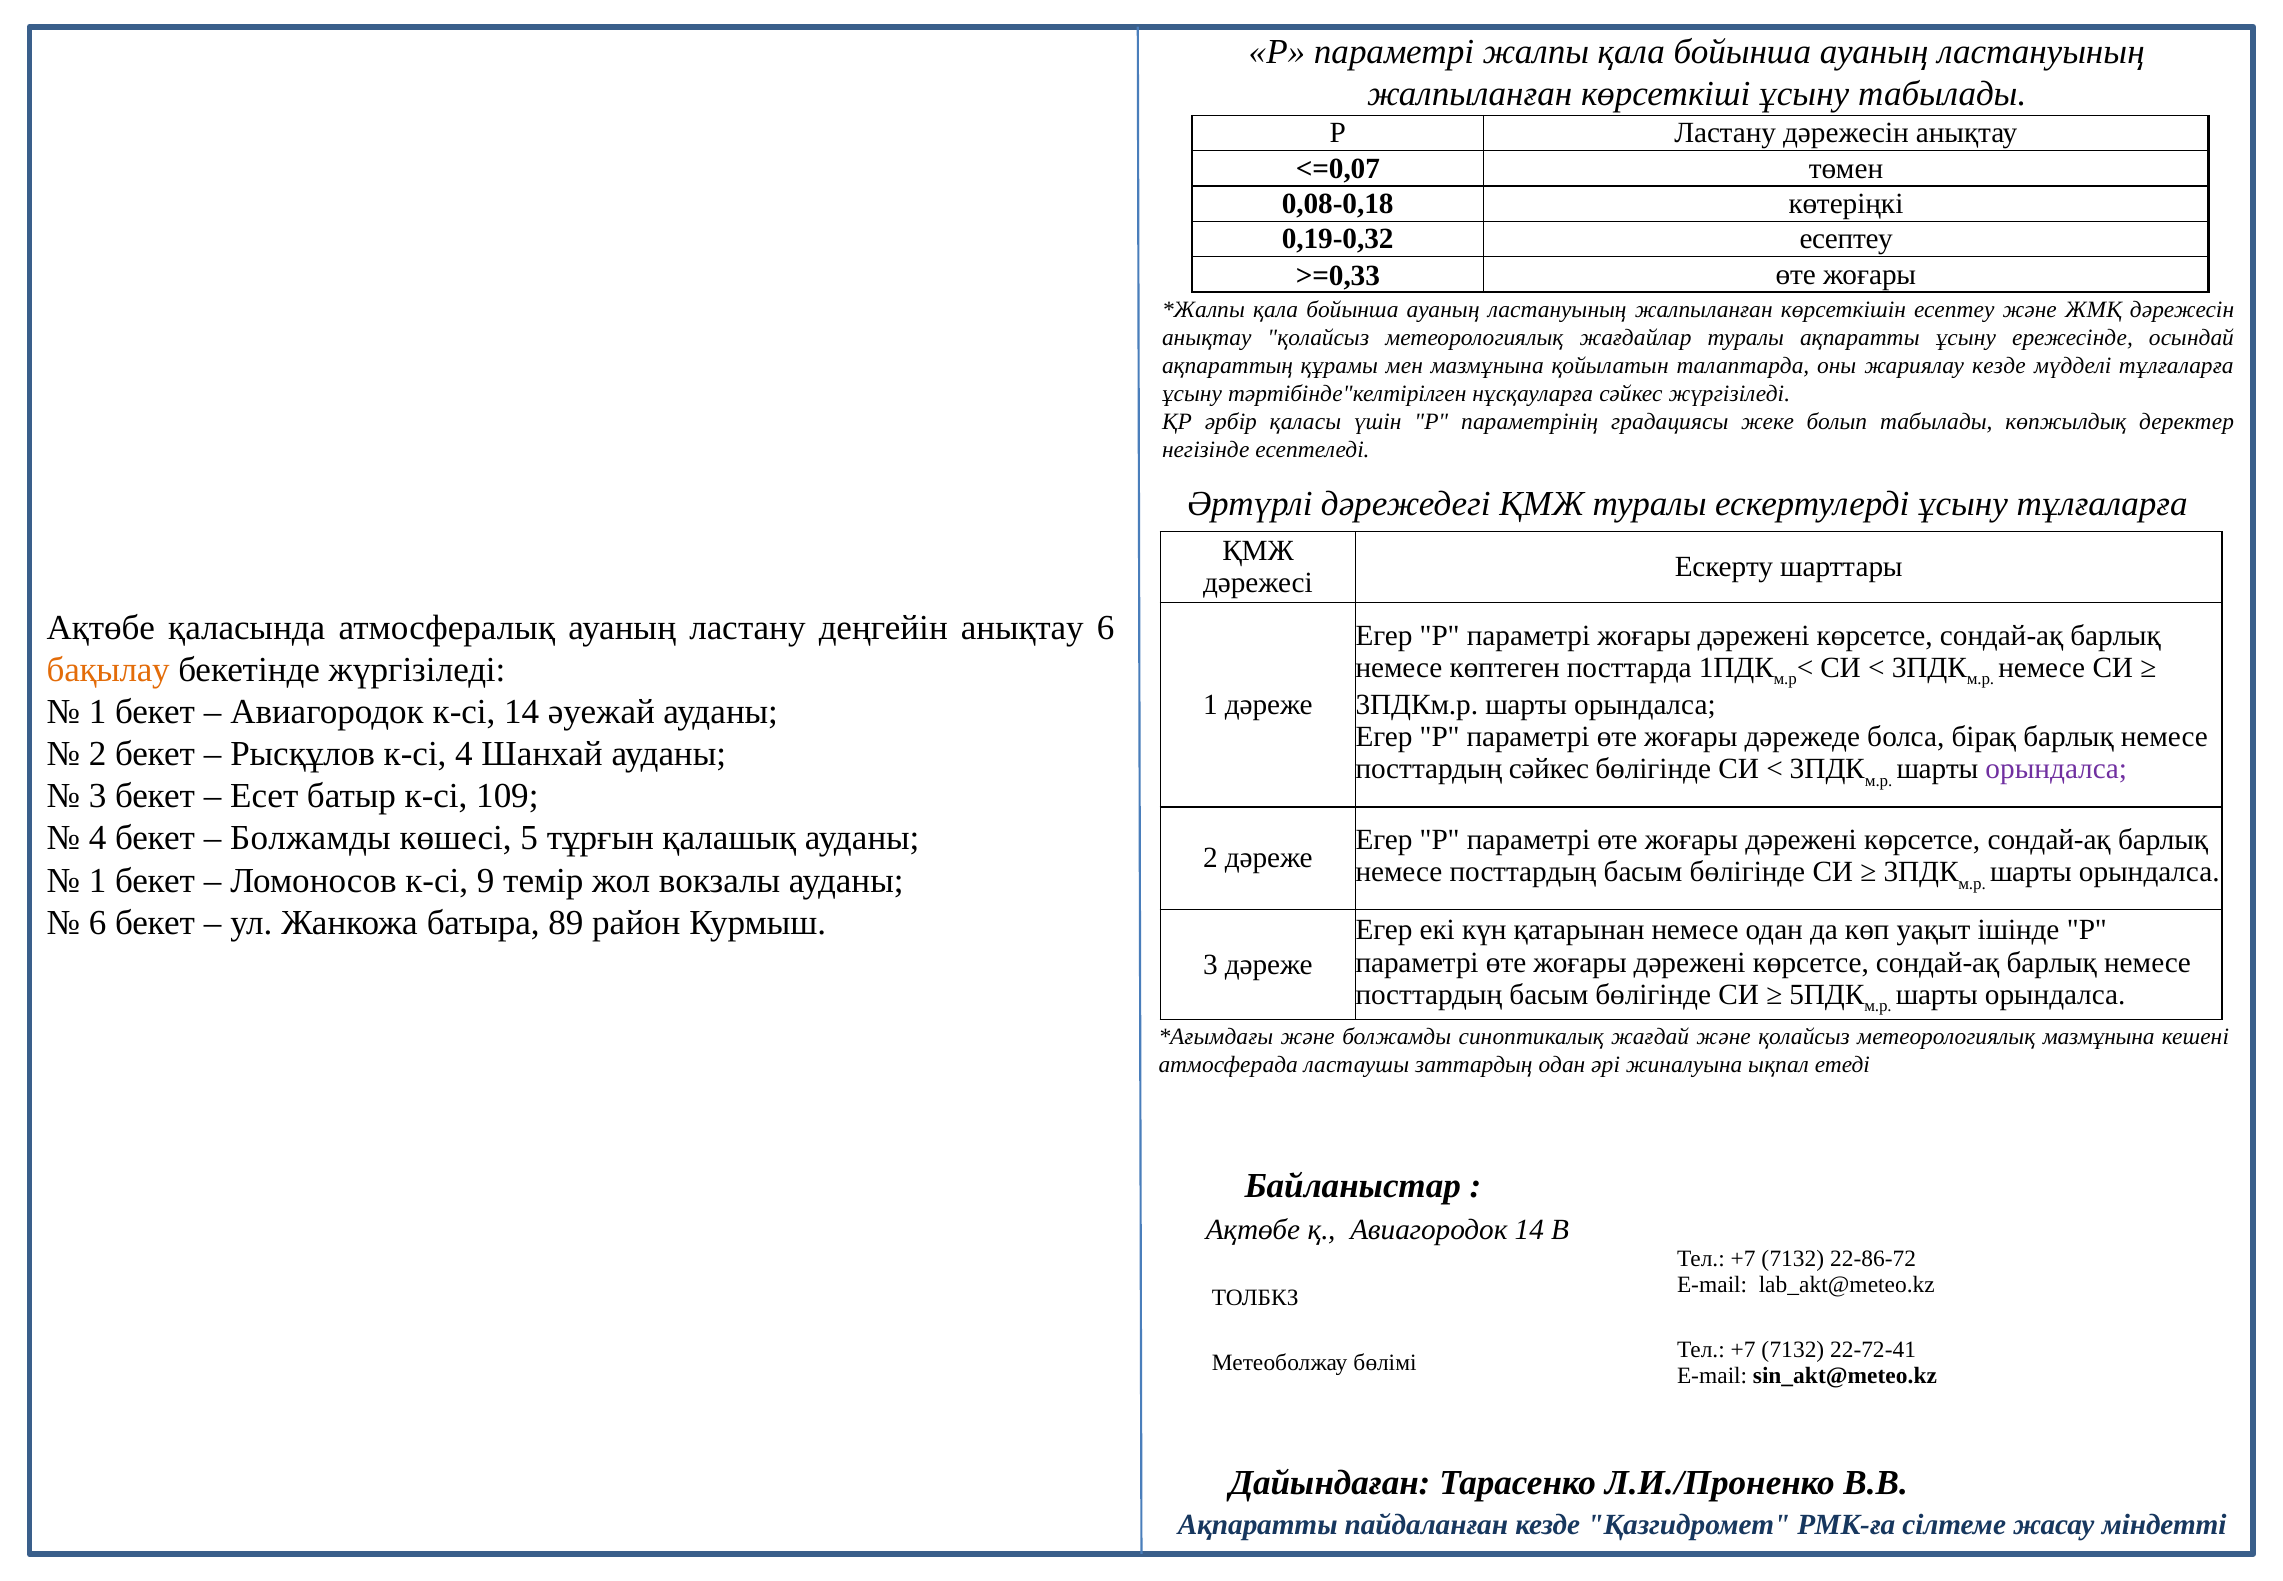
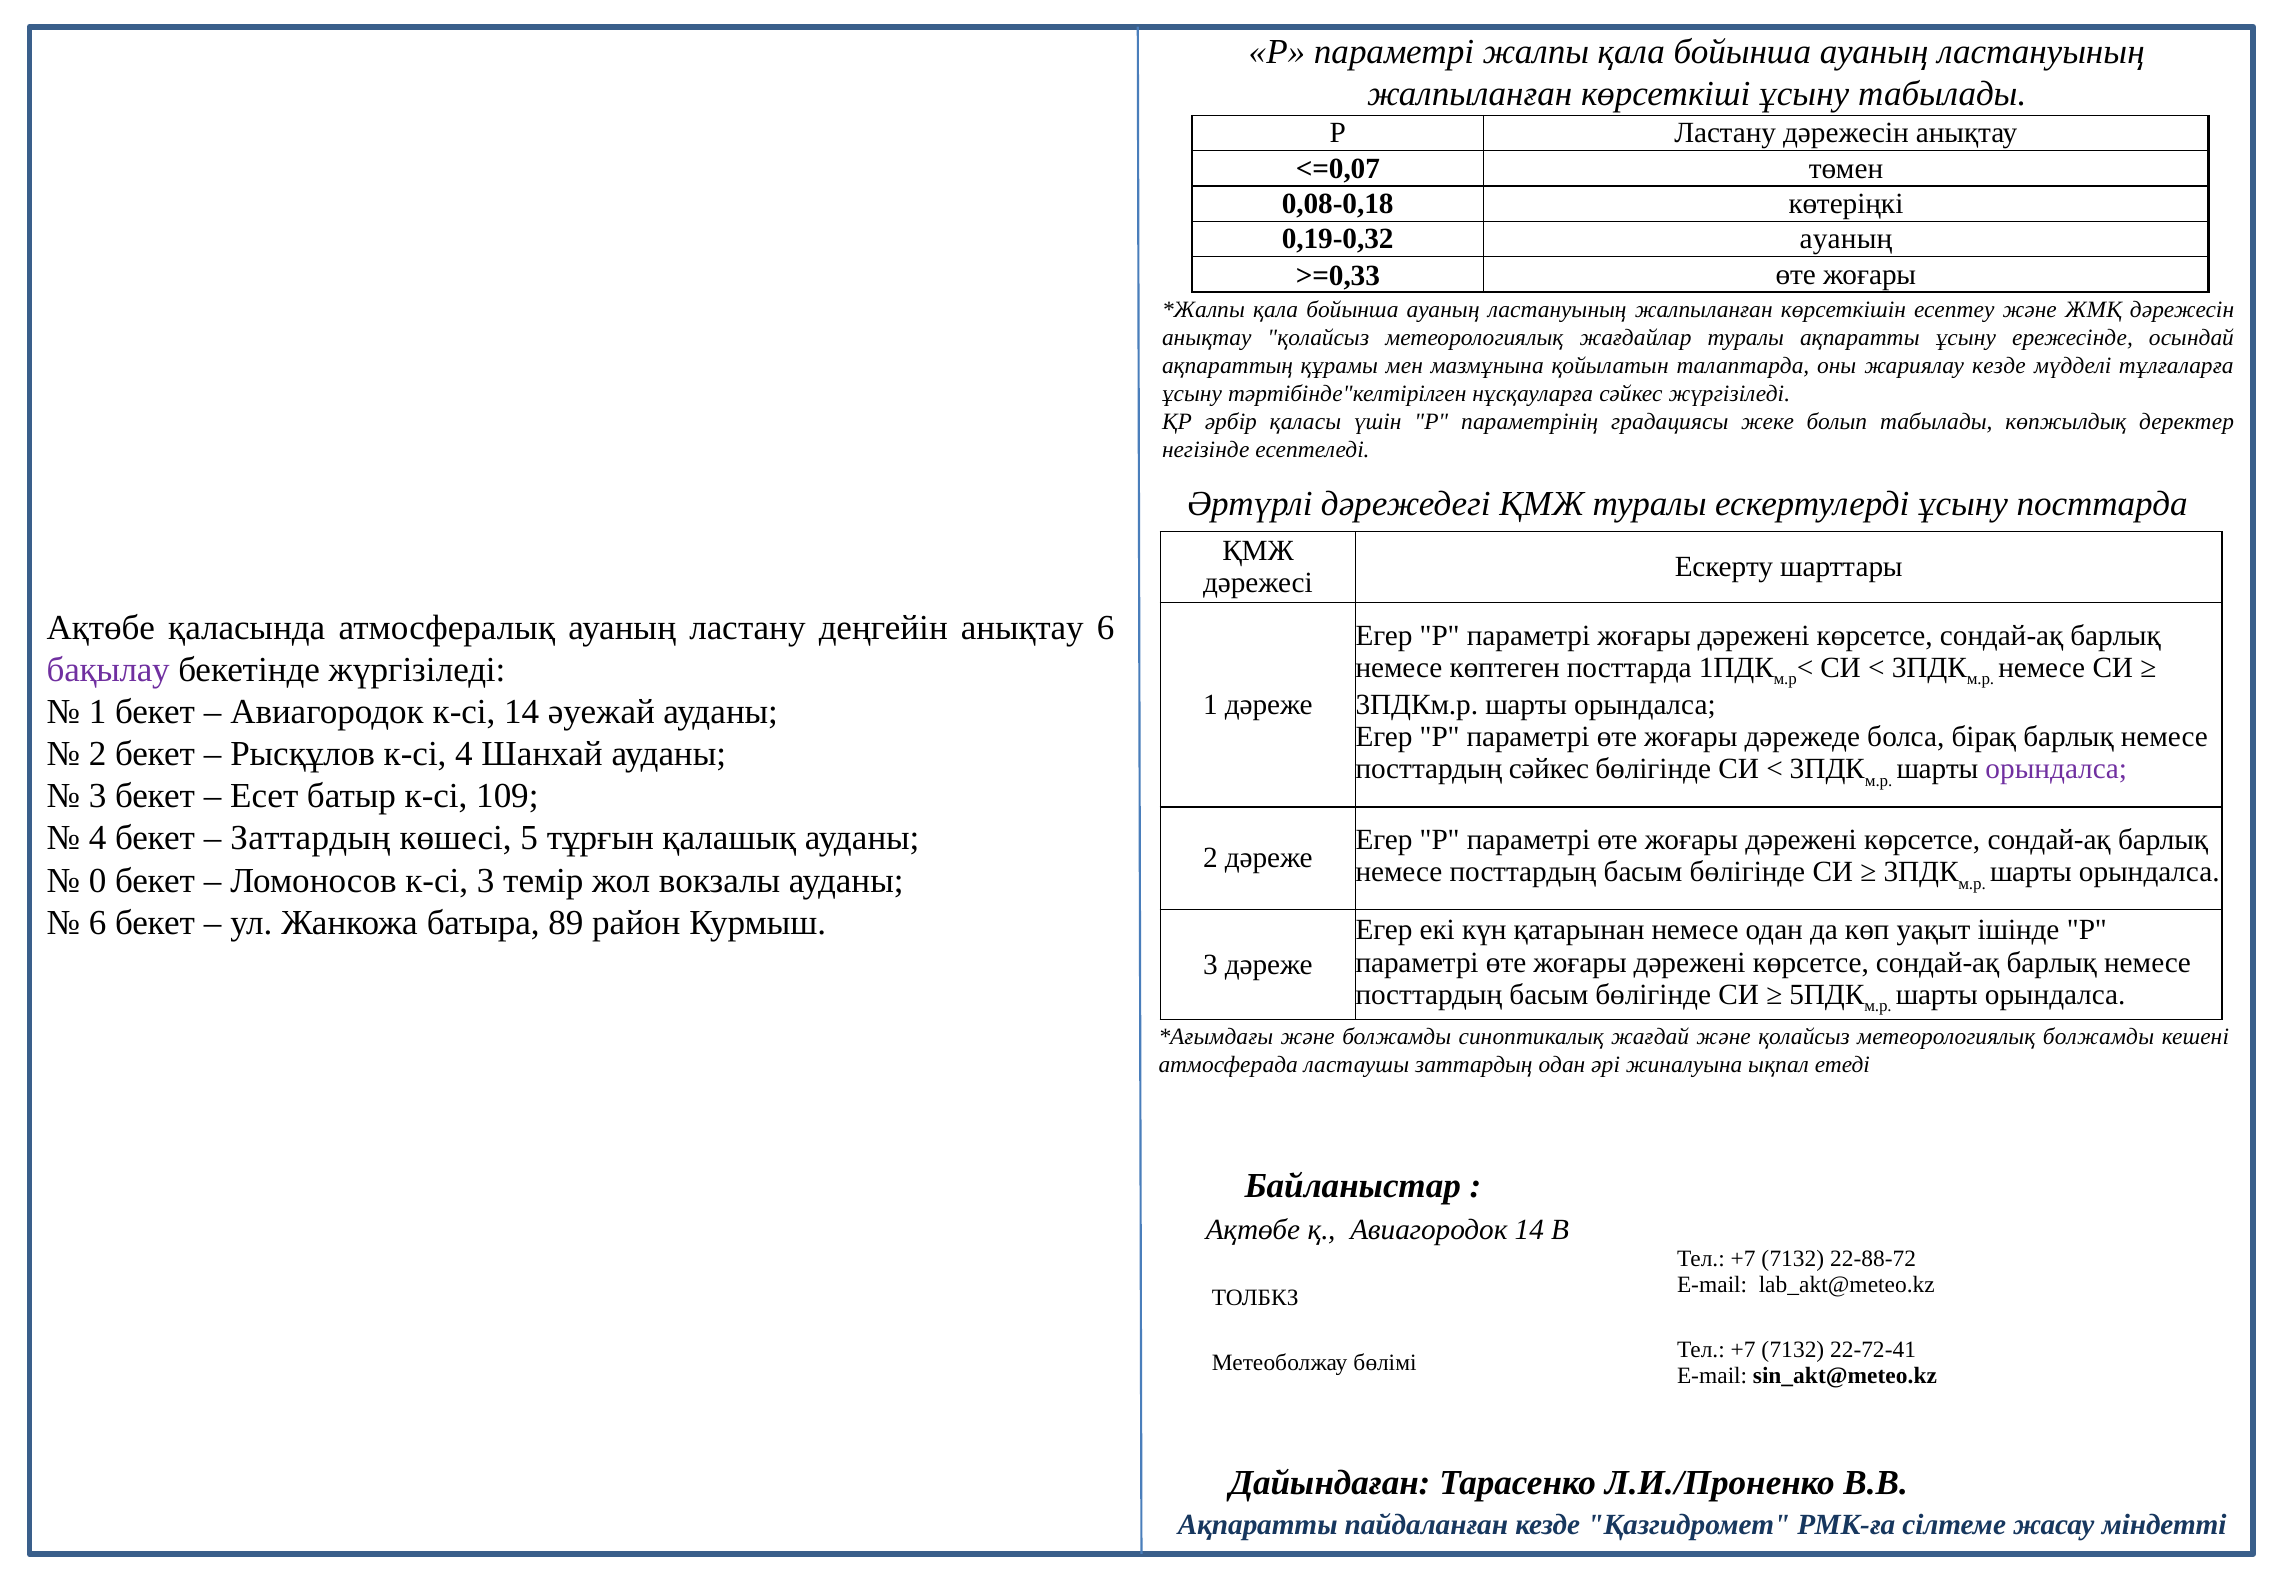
0,19-0,32 есептеу: есептеу -> ауаның
ұсыну тұлғаларға: тұлғаларға -> посттарда
бақылау colour: orange -> purple
Болжамды at (310, 838): Болжамды -> Заттардың
1 at (98, 880): 1 -> 0
к-сі 9: 9 -> 3
метеорологиялық мазмұнына: мазмұнына -> болжамды
22-86-72: 22-86-72 -> 22-88-72
